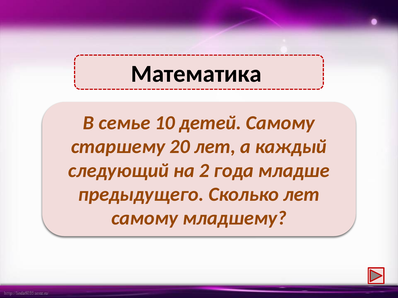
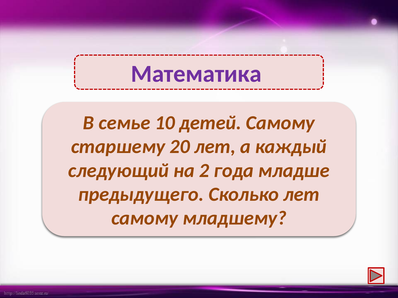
Математика colour: black -> purple
